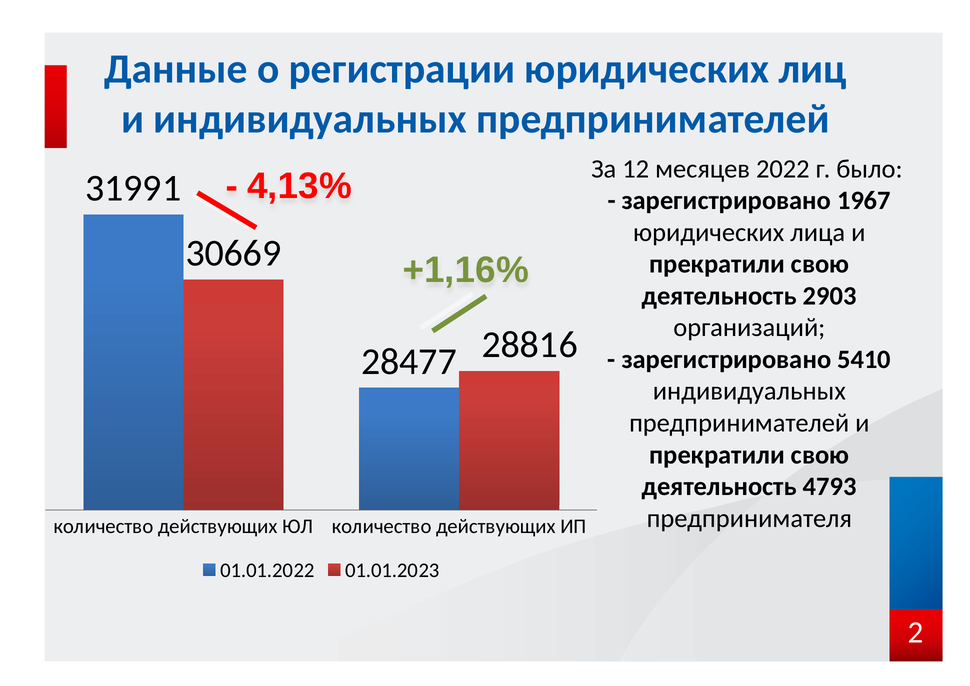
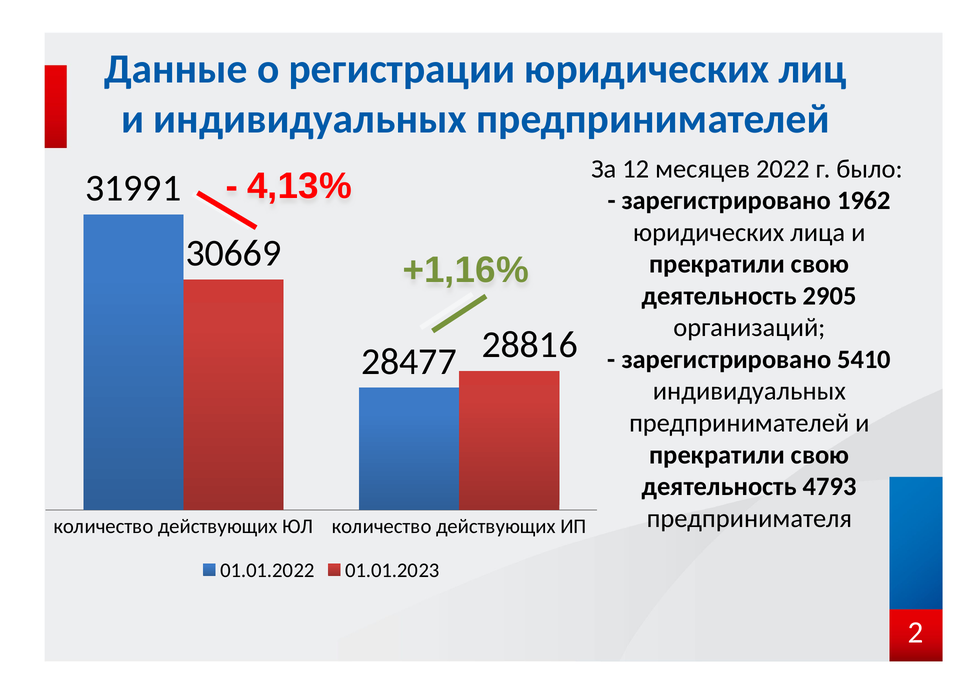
1967: 1967 -> 1962
2903: 2903 -> 2905
